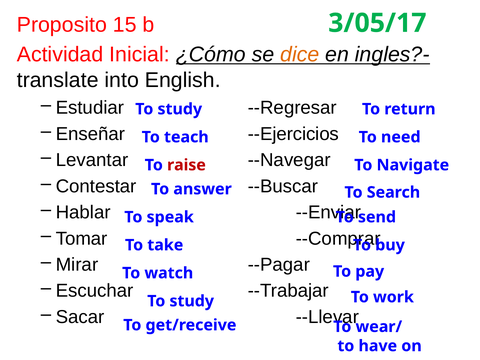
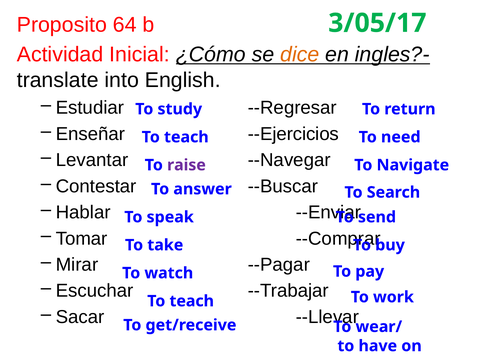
15: 15 -> 64
raise colour: red -> purple
study at (192, 301): study -> teach
